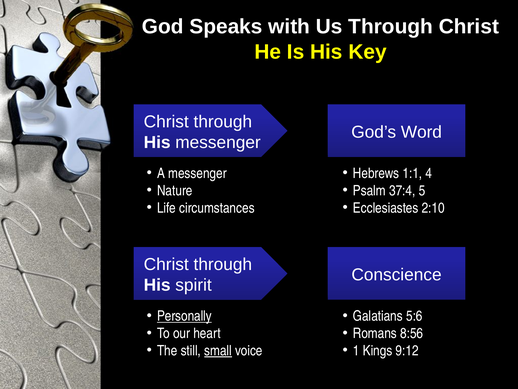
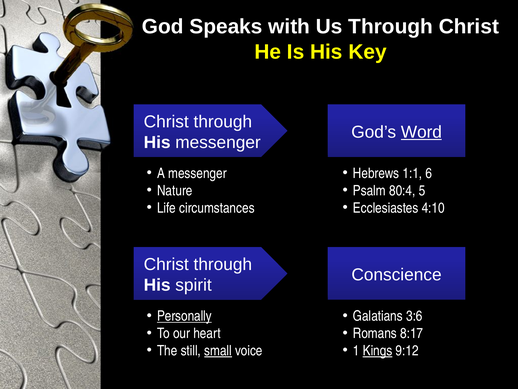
Word underline: none -> present
4: 4 -> 6
37:4: 37:4 -> 80:4
2:10: 2:10 -> 4:10
5:6: 5:6 -> 3:6
8:56: 8:56 -> 8:17
Kings underline: none -> present
